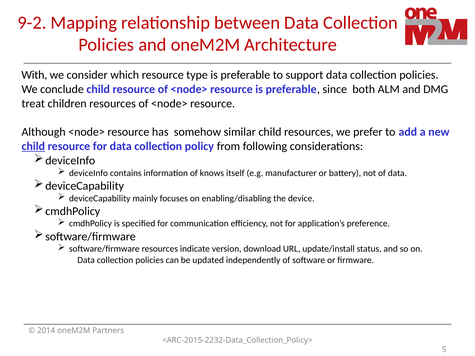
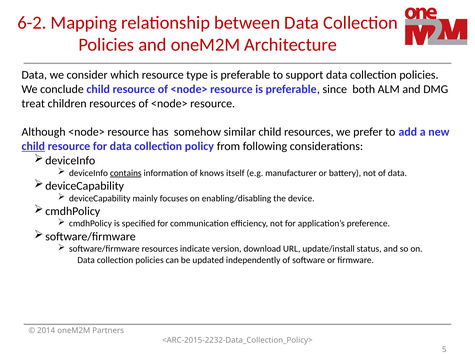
9-2: 9-2 -> 6-2
With at (34, 75): With -> Data
contains underline: none -> present
